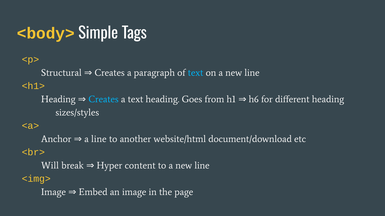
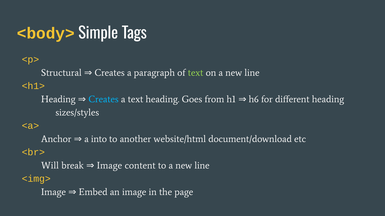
text at (196, 73) colour: light blue -> light green
a line: line -> into
break Hyper: Hyper -> Image
